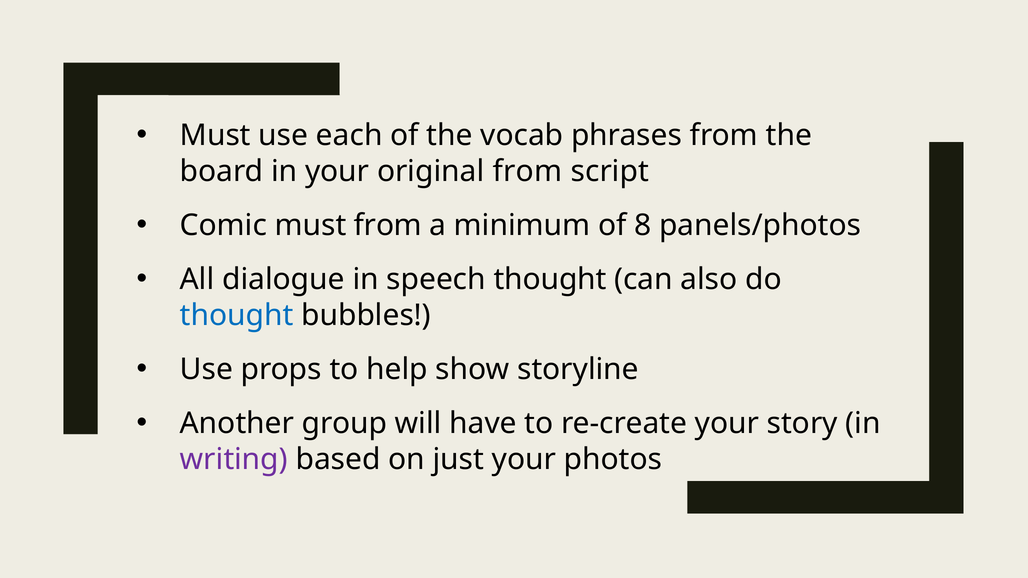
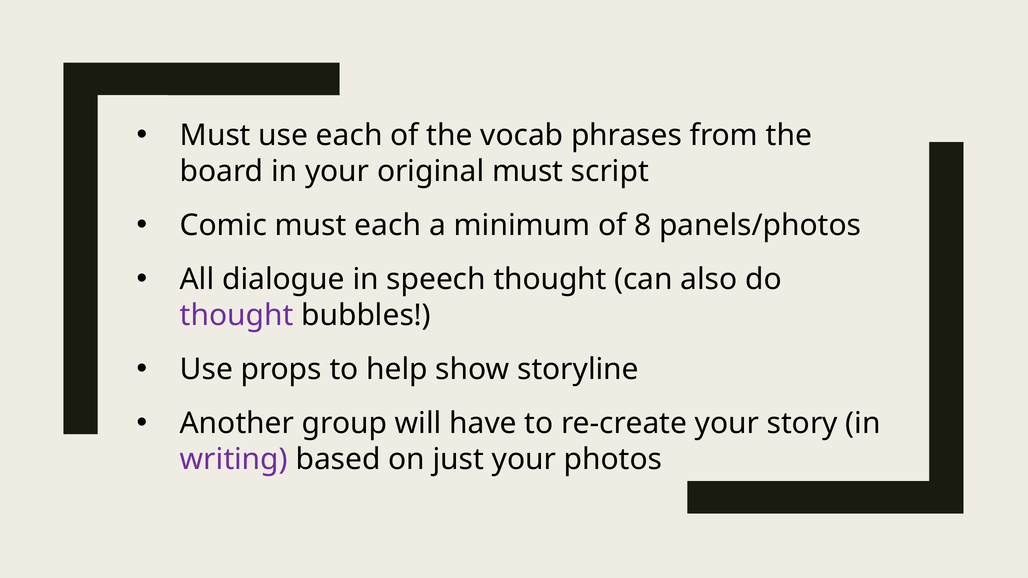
original from: from -> must
must from: from -> each
thought at (237, 316) colour: blue -> purple
